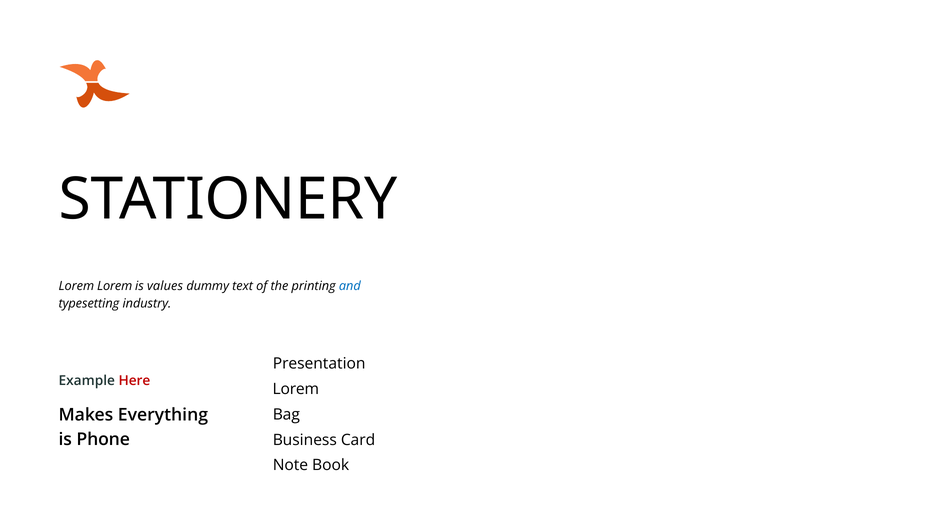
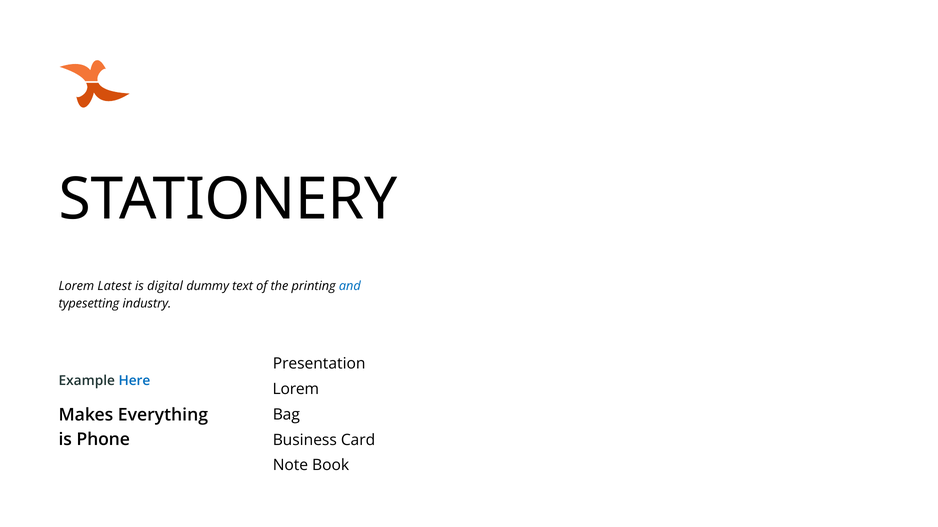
Lorem Lorem: Lorem -> Latest
values: values -> digital
Here colour: red -> blue
